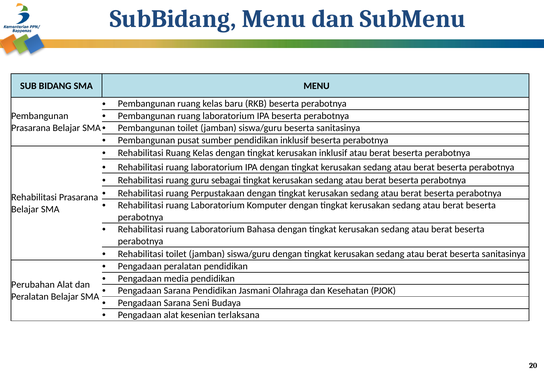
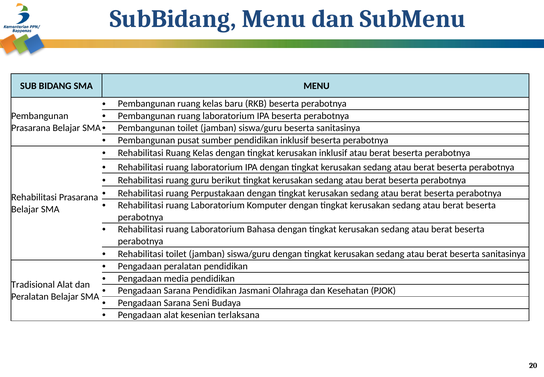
sebagai: sebagai -> berikut
Perubahan: Perubahan -> Tradisional
